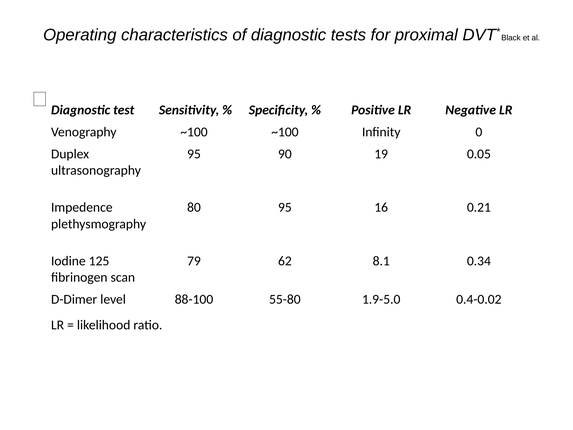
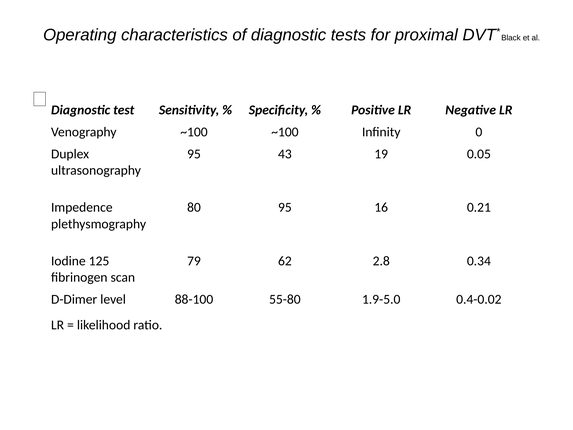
90: 90 -> 43
8.1: 8.1 -> 2.8
